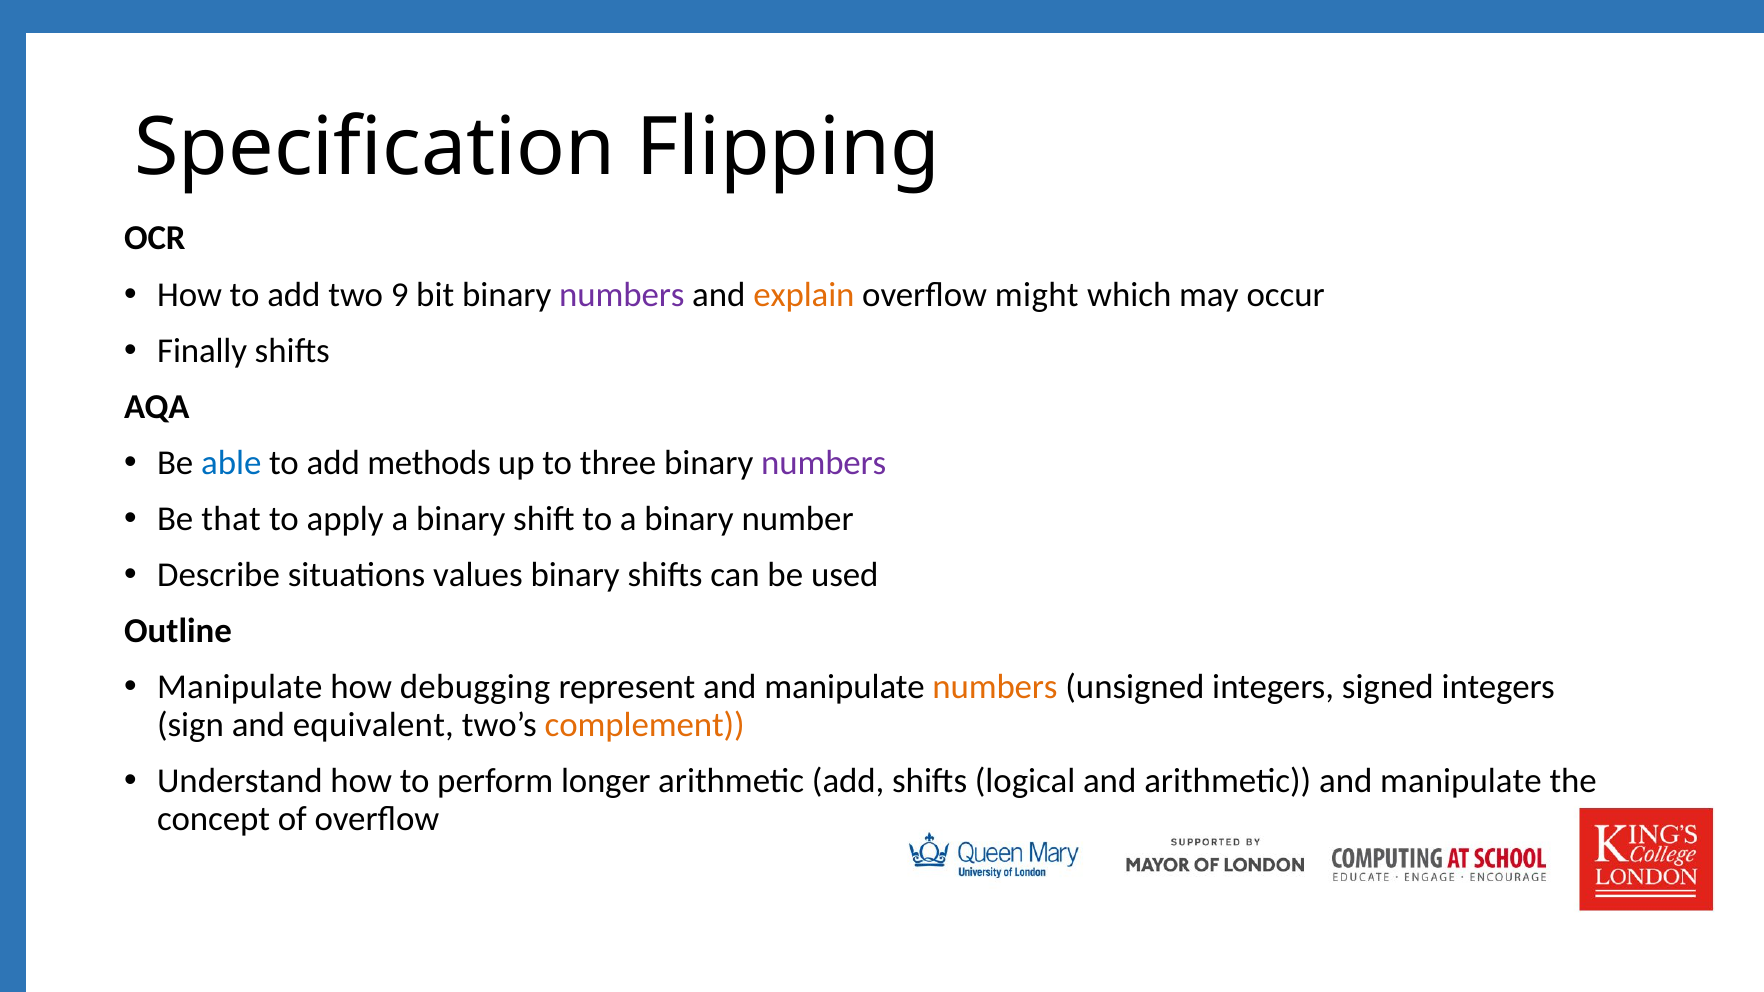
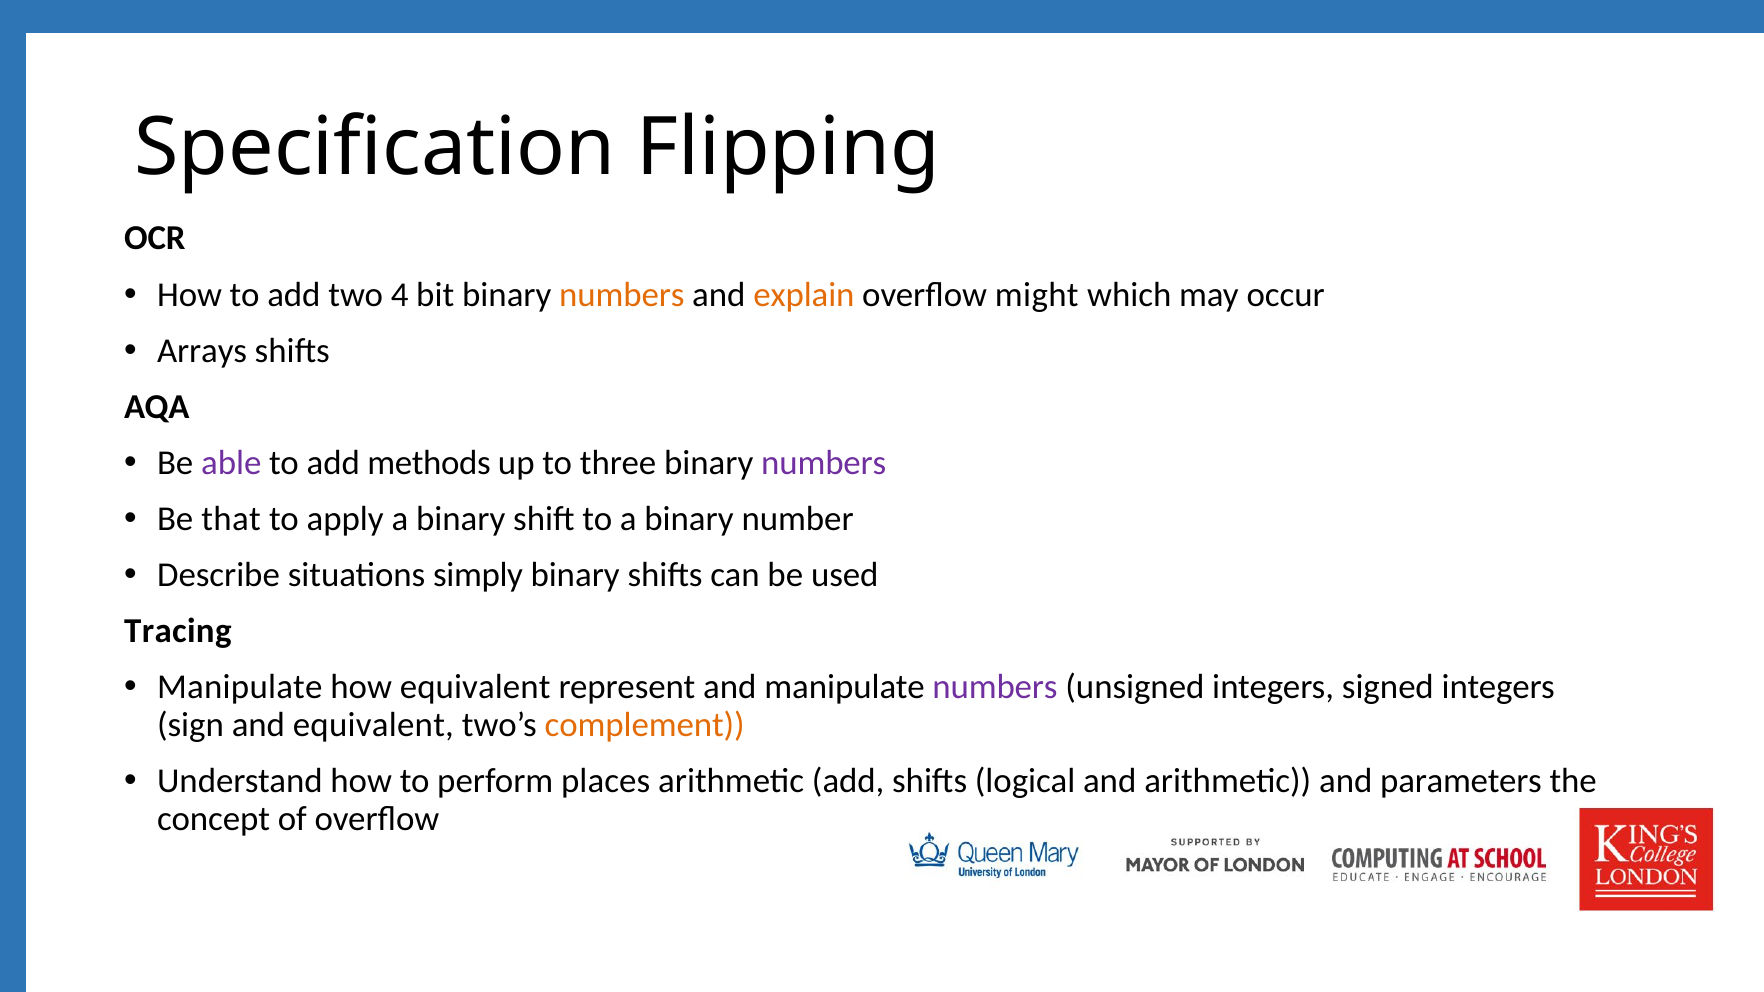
9: 9 -> 4
numbers at (622, 295) colour: purple -> orange
Finally: Finally -> Arrays
able colour: blue -> purple
values: values -> simply
Outline: Outline -> Tracing
how debugging: debugging -> equivalent
numbers at (995, 687) colour: orange -> purple
longer: longer -> places
arithmetic and manipulate: manipulate -> parameters
